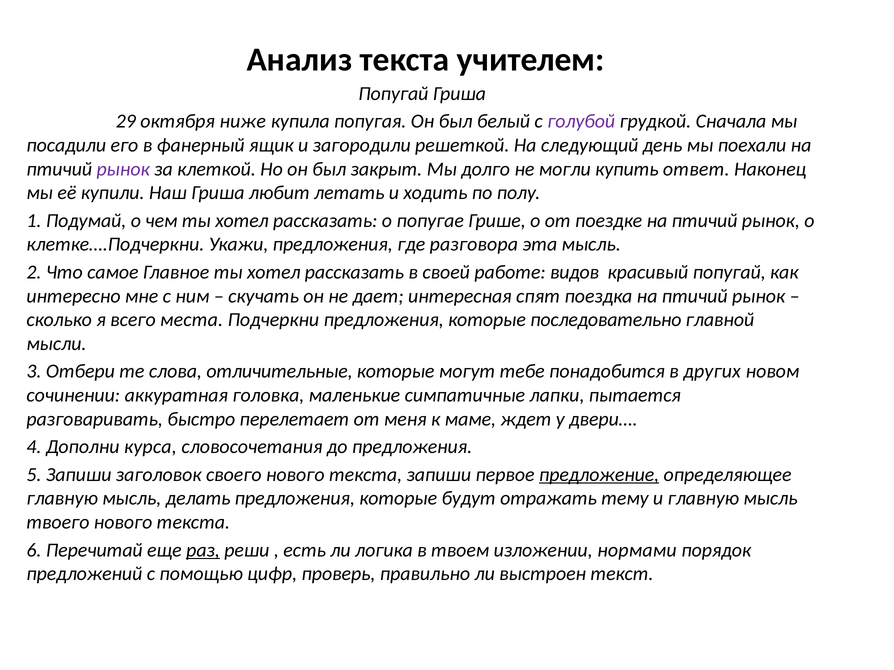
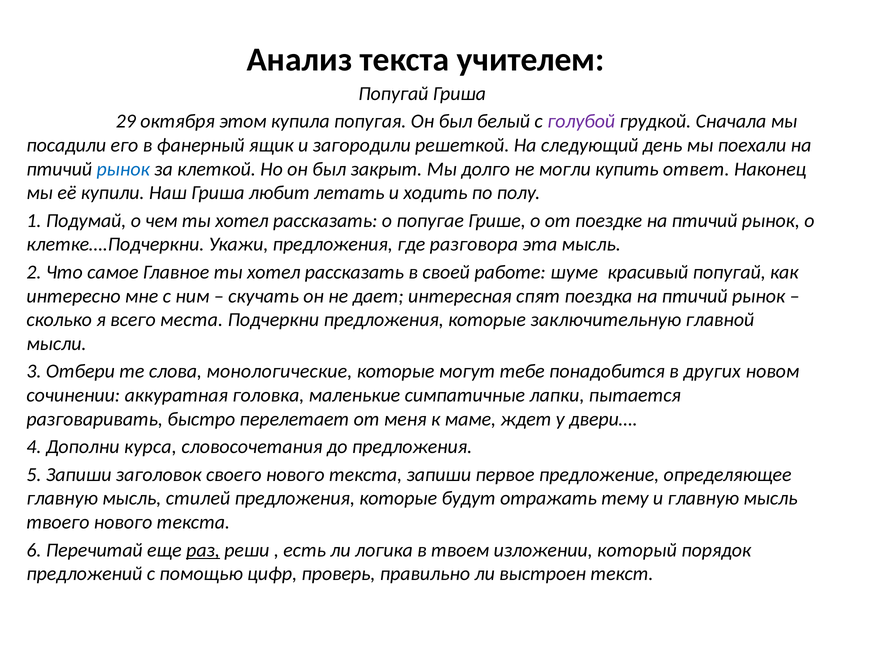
ниже: ниже -> этом
рынок at (123, 169) colour: purple -> blue
видов: видов -> шуме
последовательно: последовательно -> заключительную
отличительные: отличительные -> монологические
предложение underline: present -> none
делать: делать -> стилей
нормами: нормами -> который
